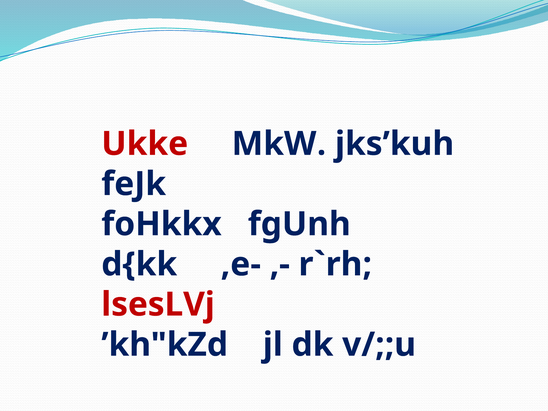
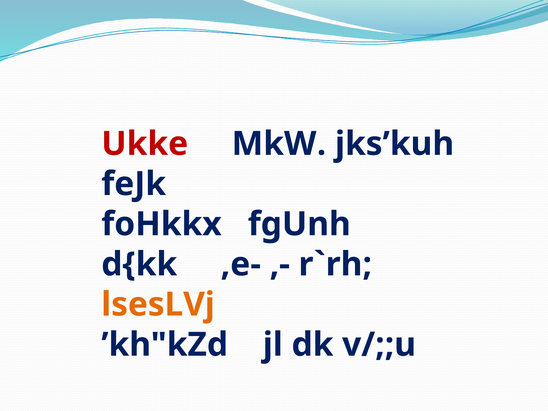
lsesLVj colour: red -> orange
